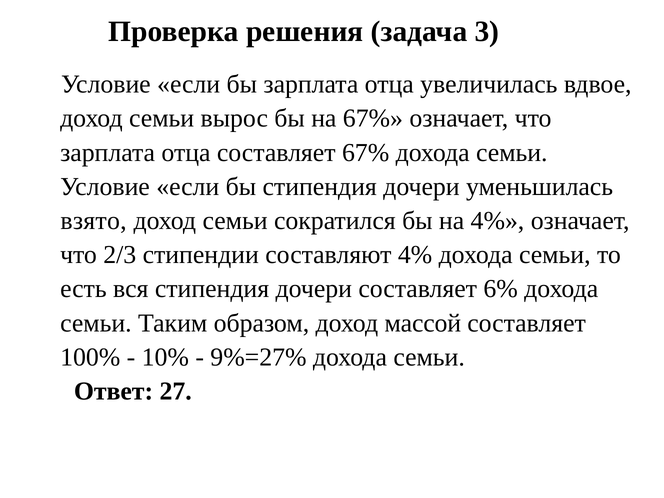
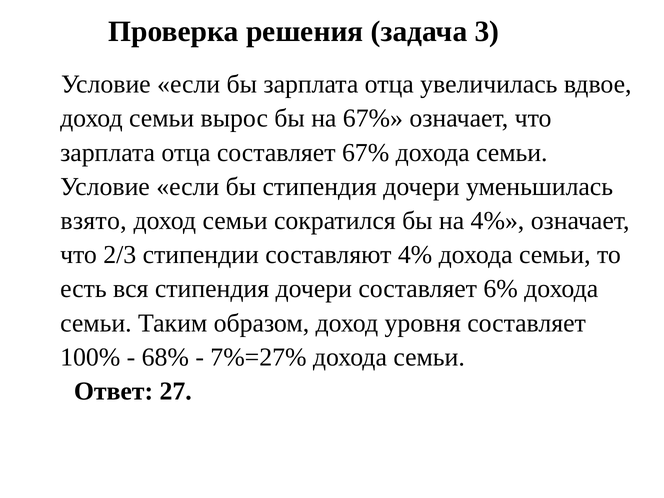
массой: массой -> уровня
10%: 10% -> 68%
9%=27%: 9%=27% -> 7%=27%
